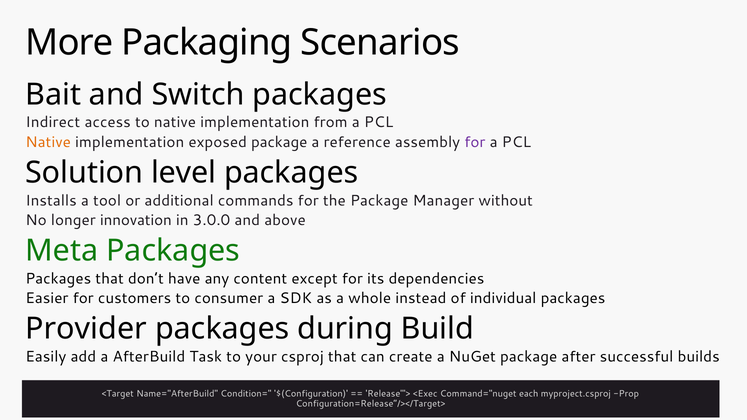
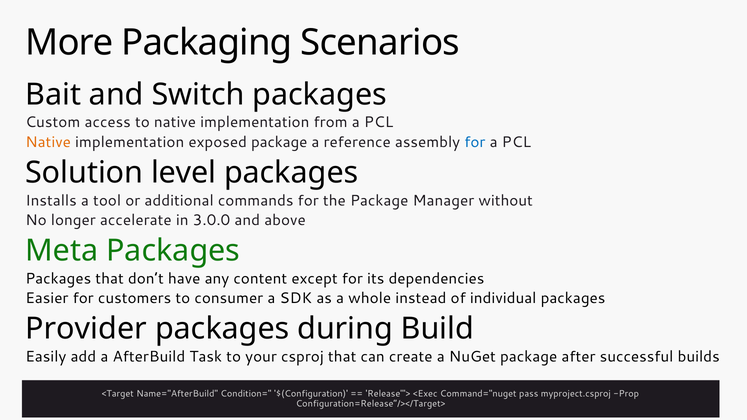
Indirect: Indirect -> Custom
for at (475, 142) colour: purple -> blue
innovation: innovation -> accelerate
each: each -> pass
